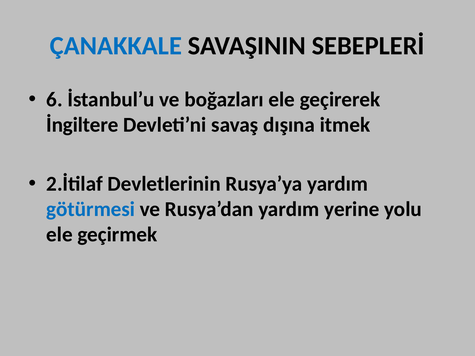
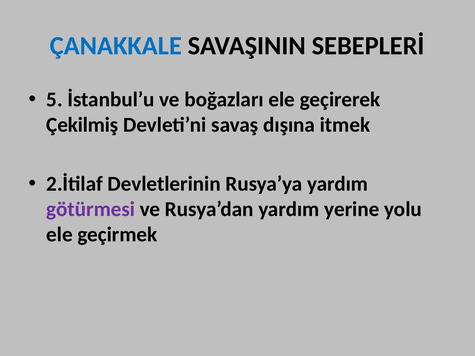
6: 6 -> 5
İngiltere: İngiltere -> Çekilmiş
götürmesi colour: blue -> purple
